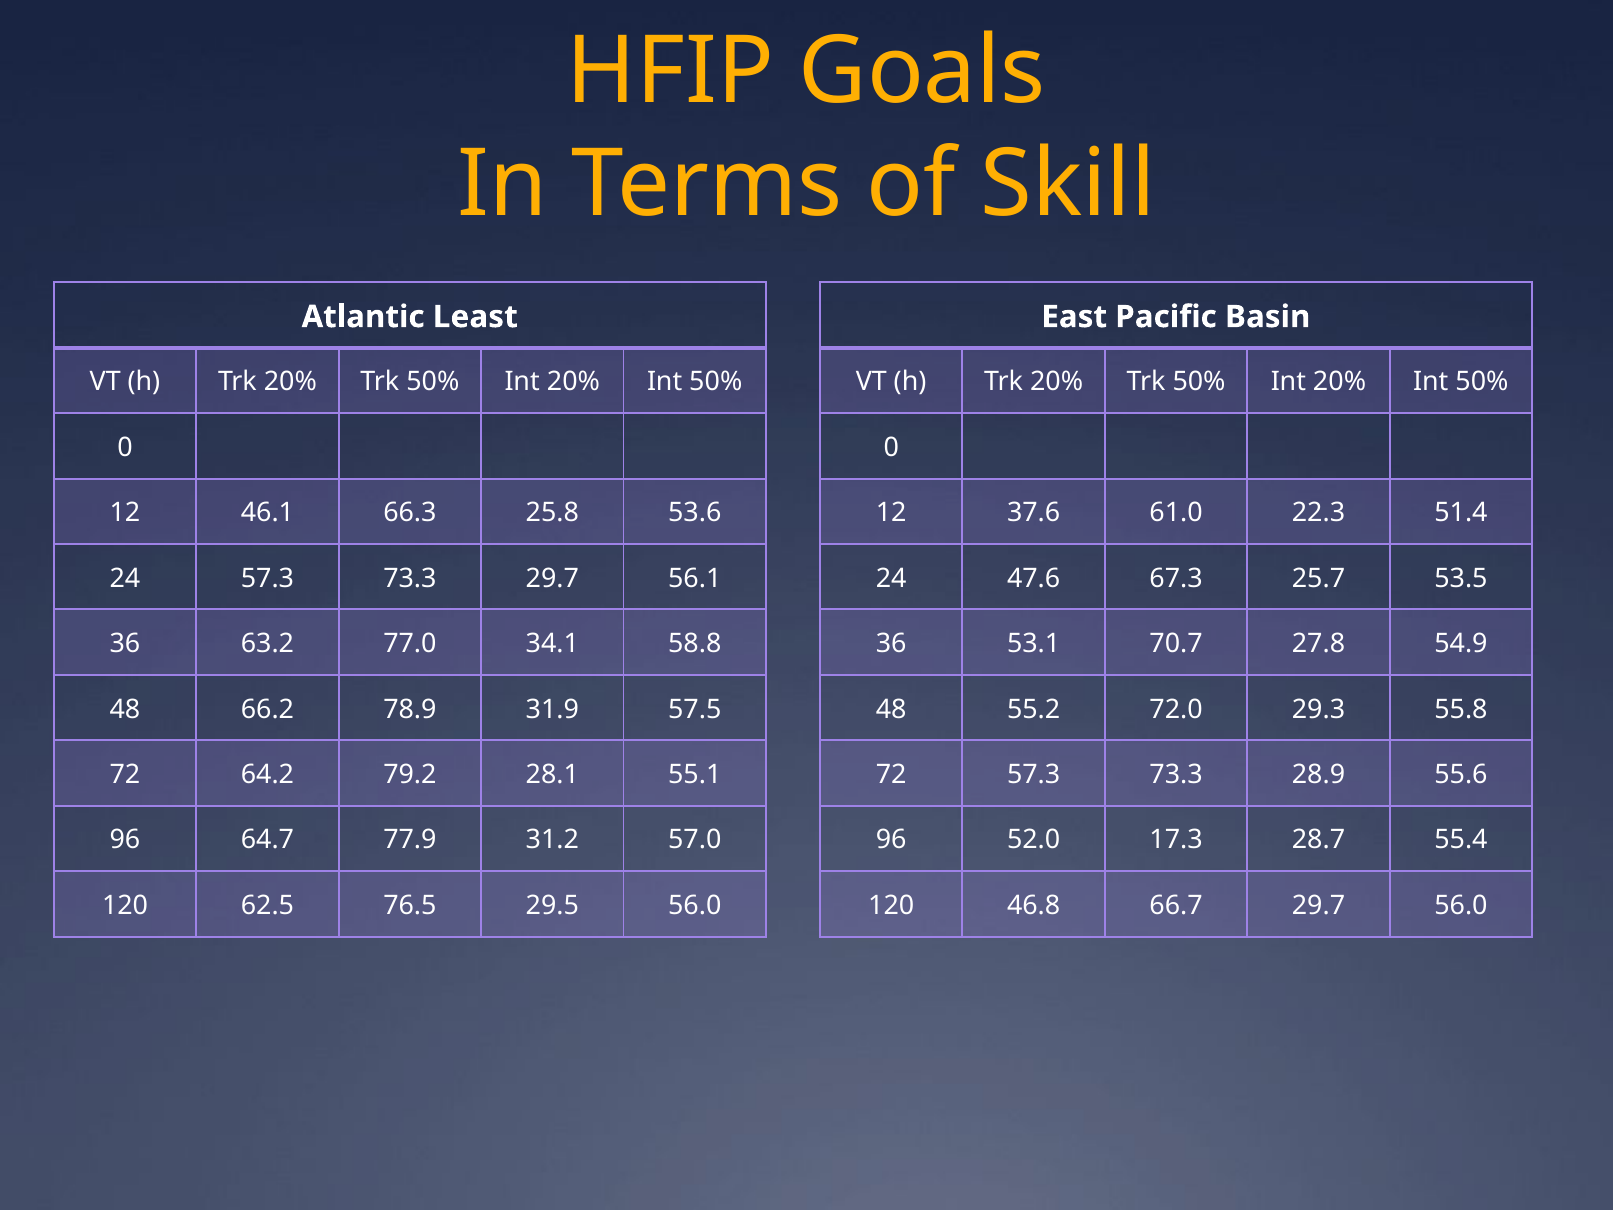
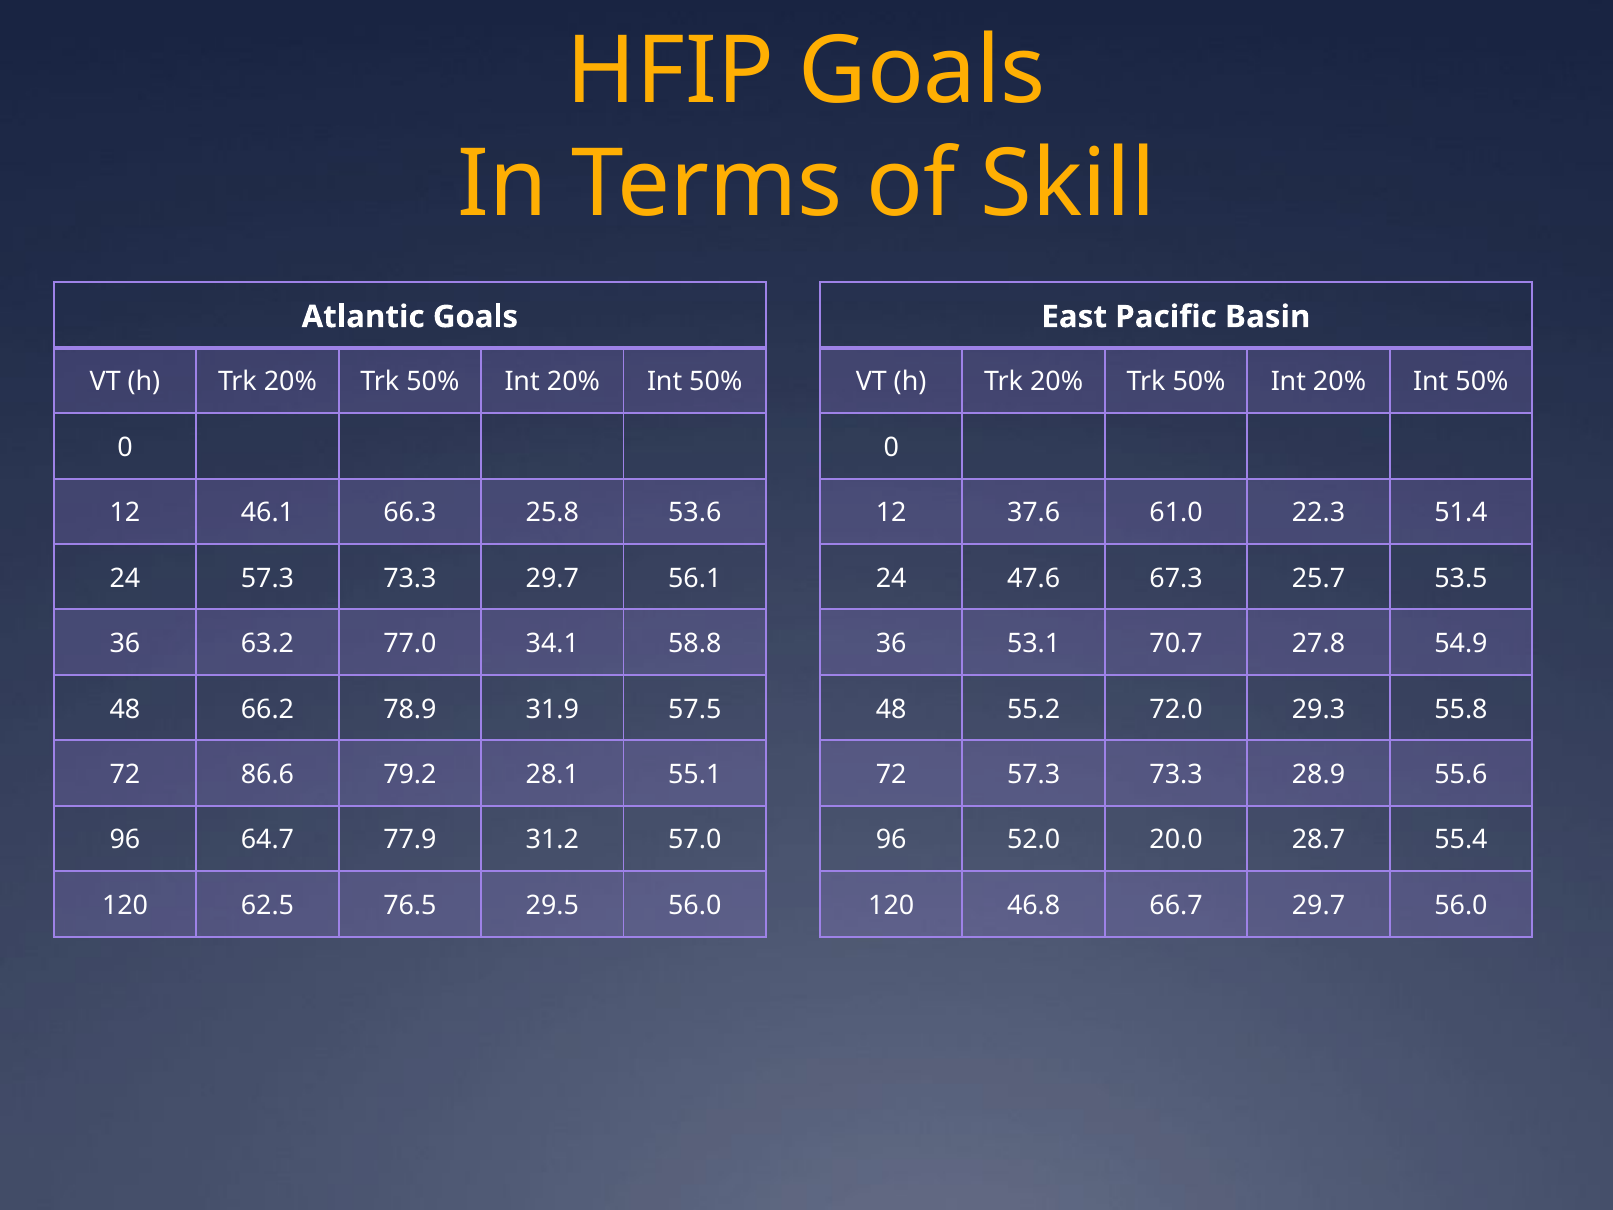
Atlantic Least: Least -> Goals
64.2: 64.2 -> 86.6
17.3: 17.3 -> 20.0
